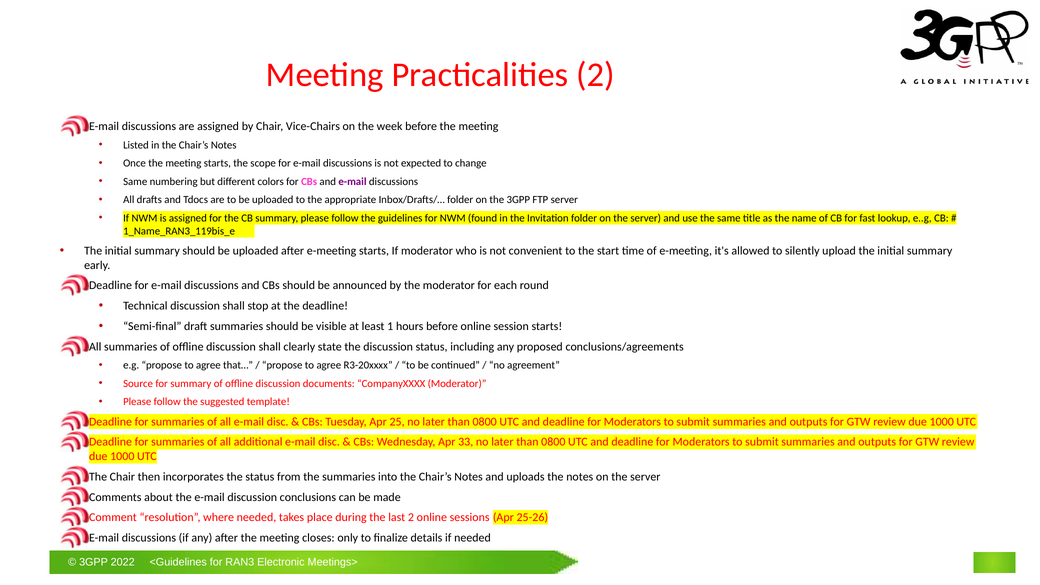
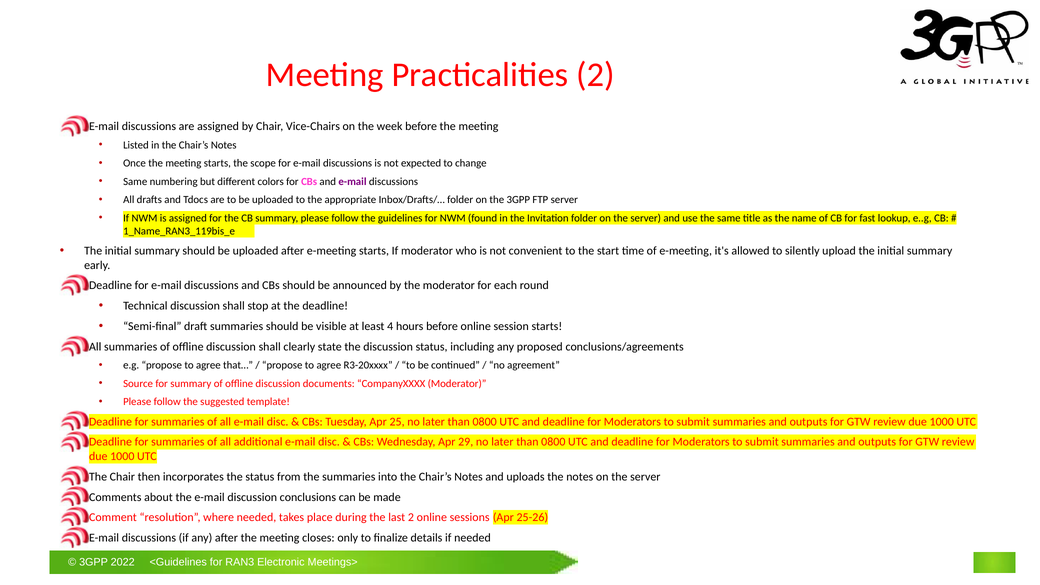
1: 1 -> 4
33: 33 -> 29
